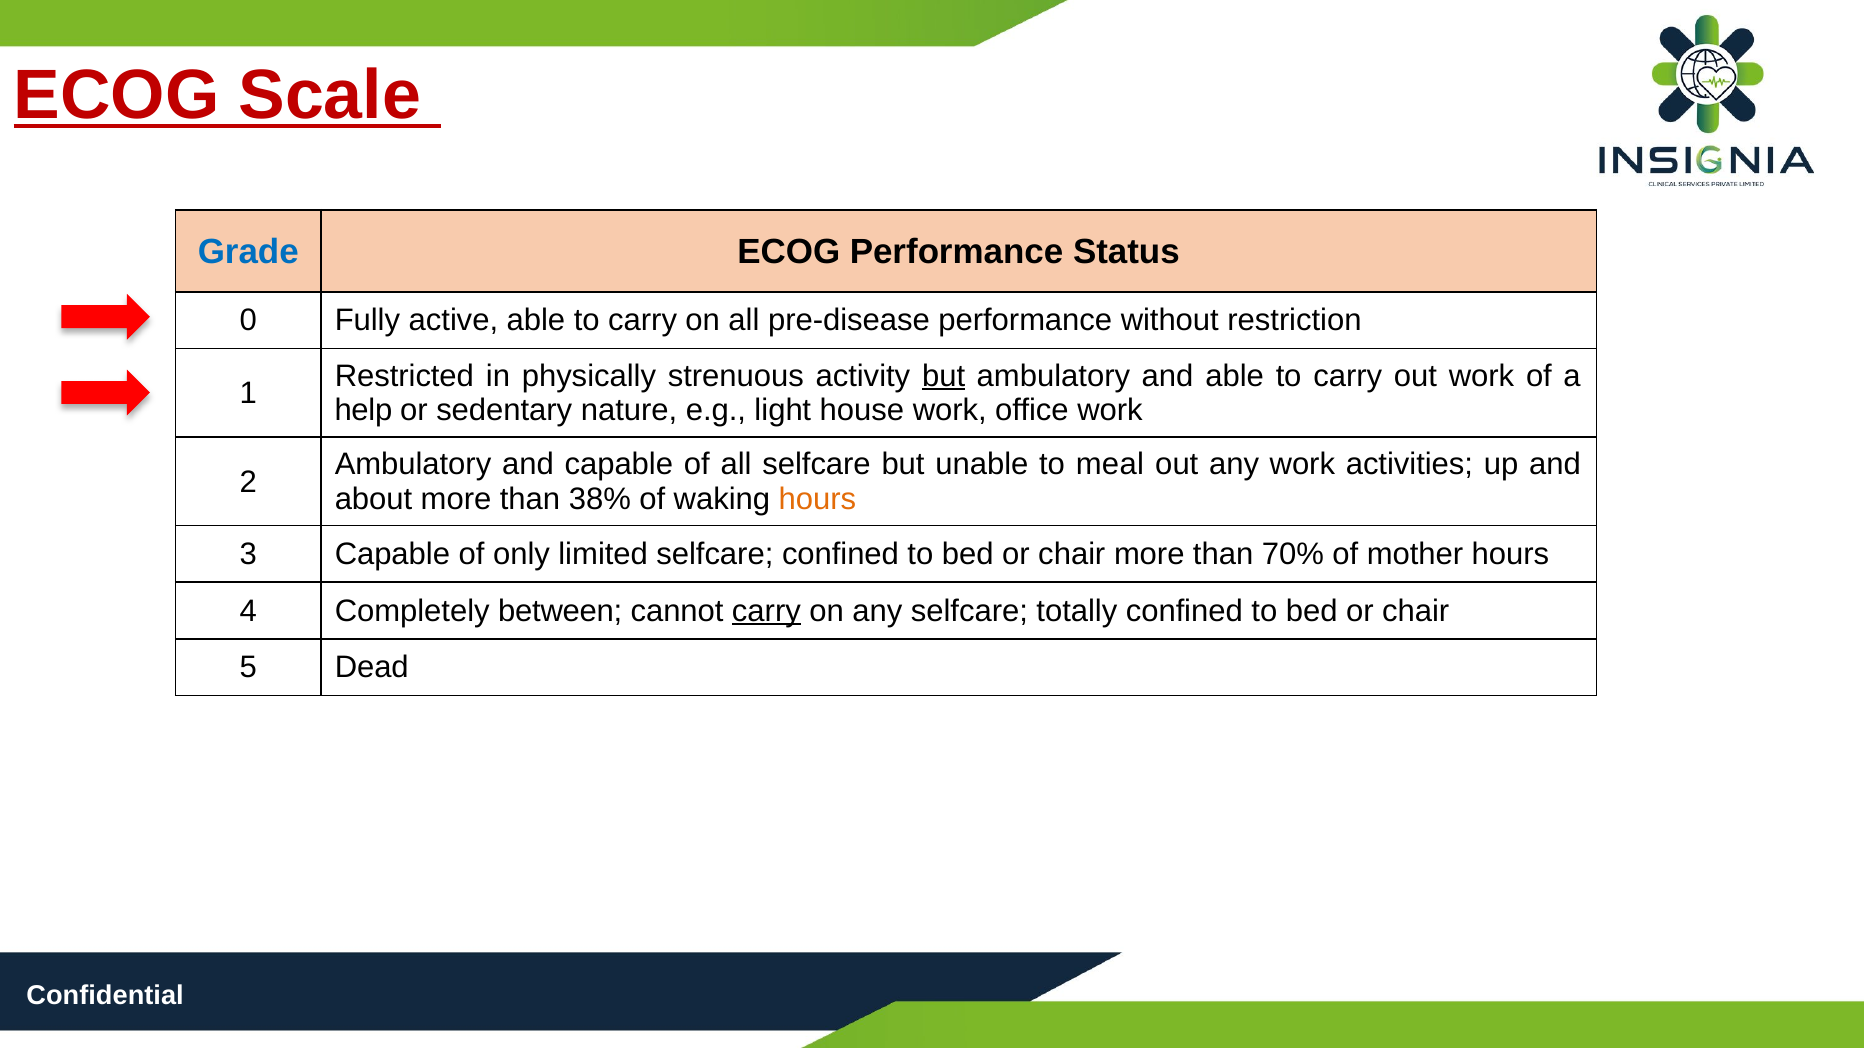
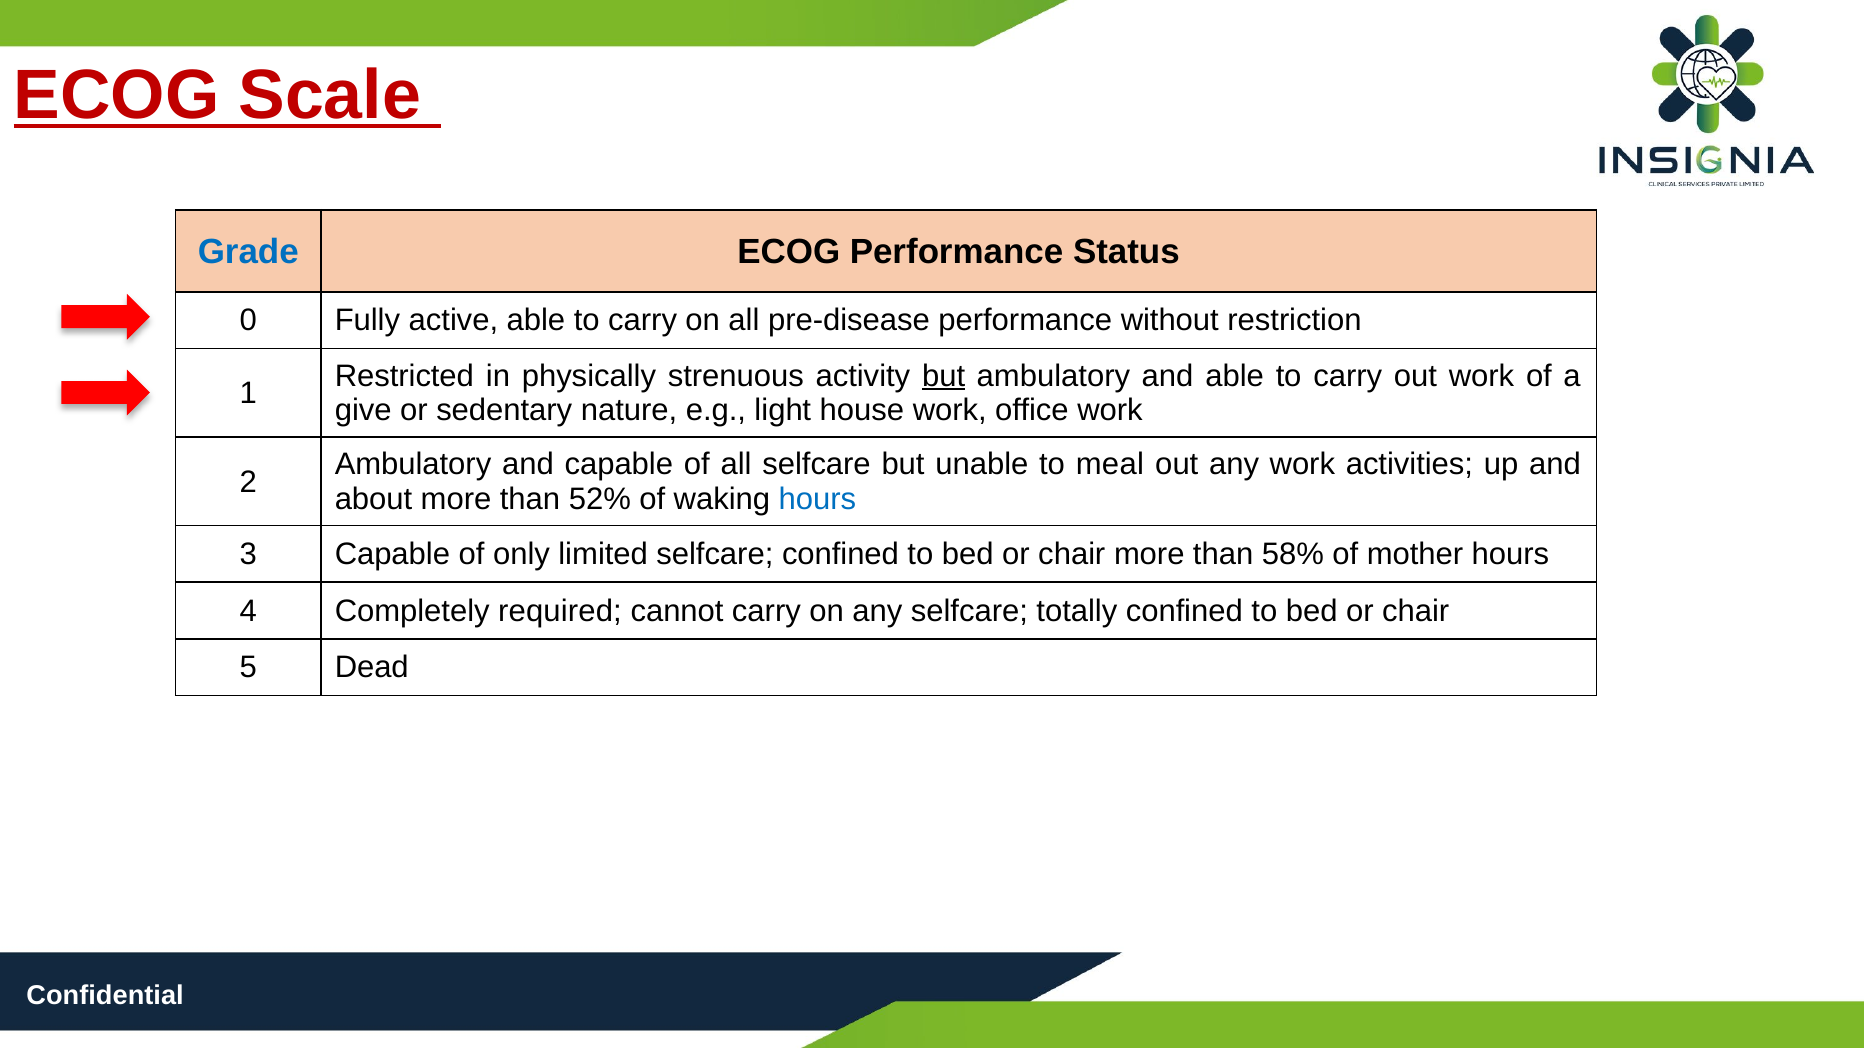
help: help -> give
38%: 38% -> 52%
hours at (817, 499) colour: orange -> blue
70%: 70% -> 58%
between: between -> required
carry at (766, 611) underline: present -> none
